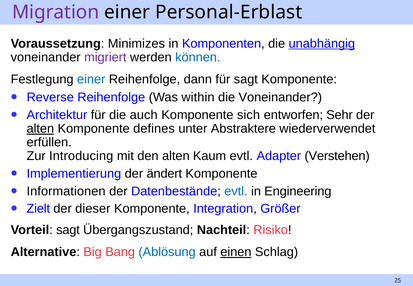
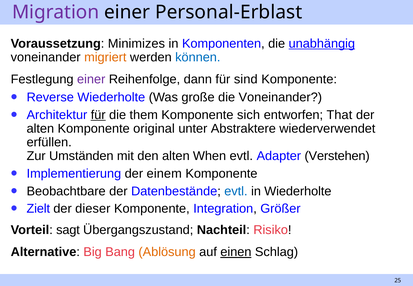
migriert colour: purple -> orange
einer at (91, 79) colour: blue -> purple
für sagt: sagt -> sind
Reverse Reihenfolge: Reihenfolge -> Wiederholte
within: within -> große
für at (98, 115) underline: none -> present
auch: auch -> them
Sehr: Sehr -> That
alten at (40, 129) underline: present -> none
defines: defines -> original
Introducing: Introducing -> Umständen
Kaum: Kaum -> When
ändert: ändert -> einem
Informationen: Informationen -> Beobachtbare
in Engineering: Engineering -> Wiederholte
Ablösung colour: blue -> orange
